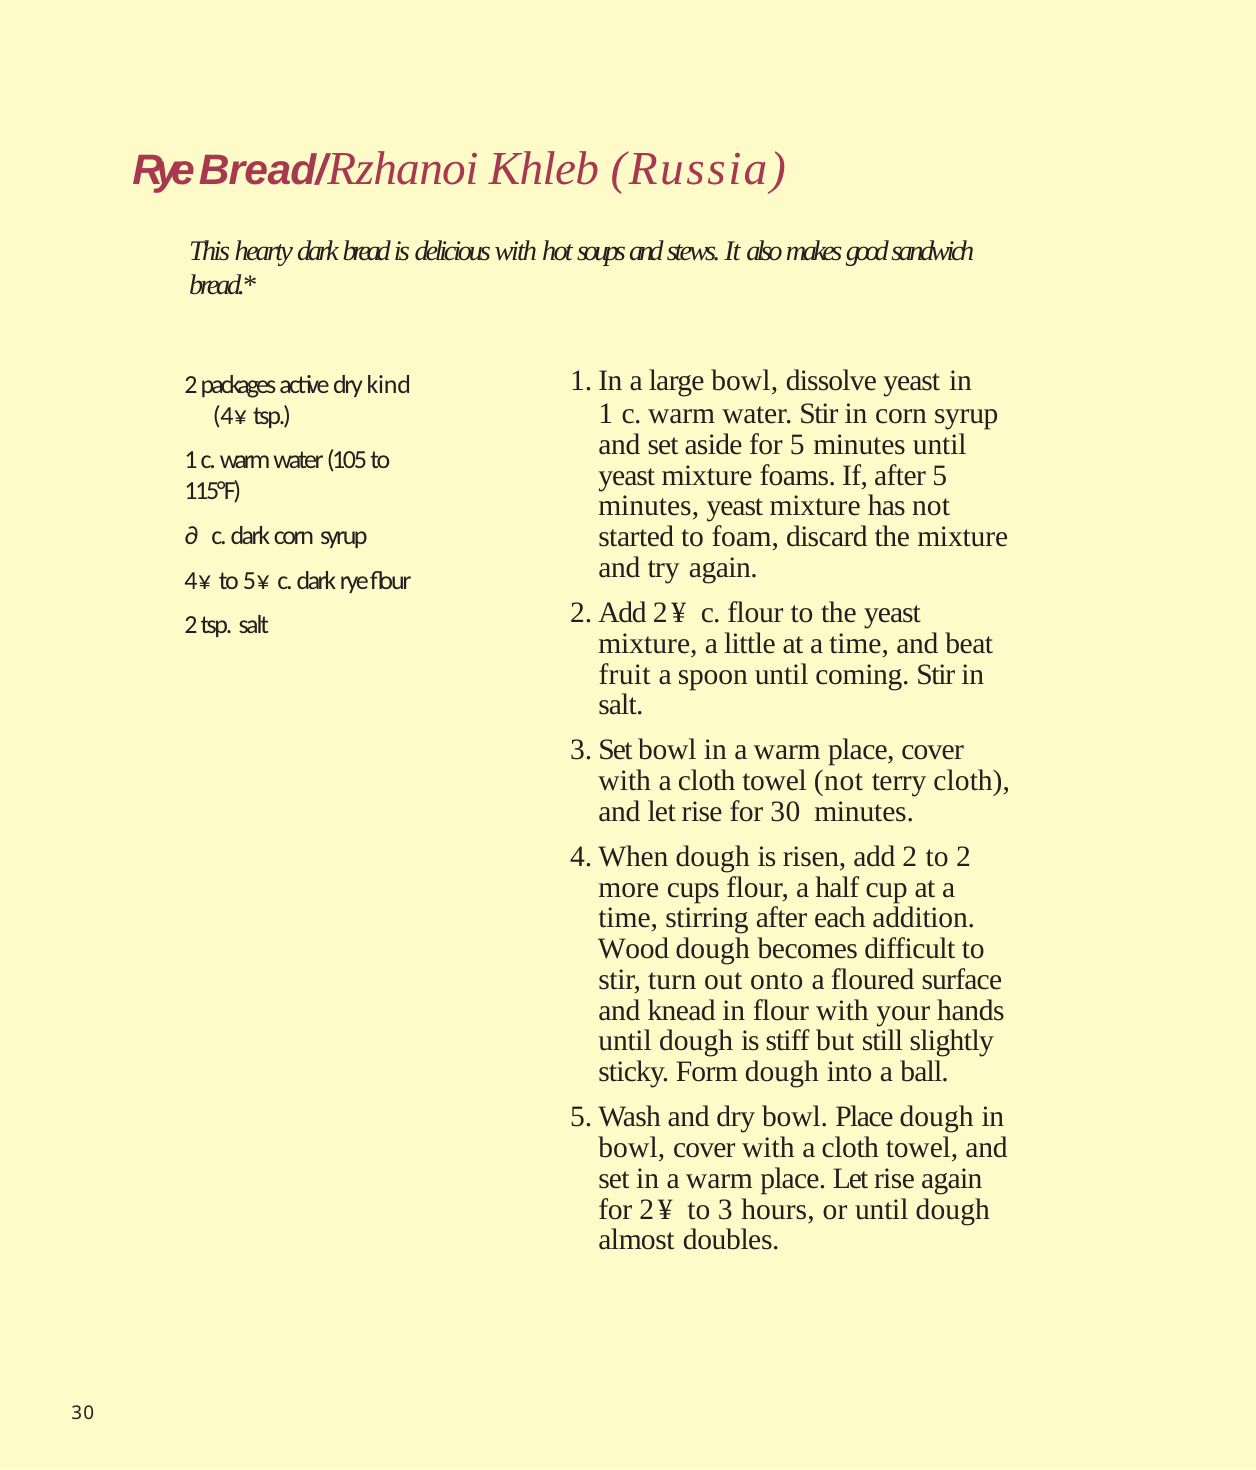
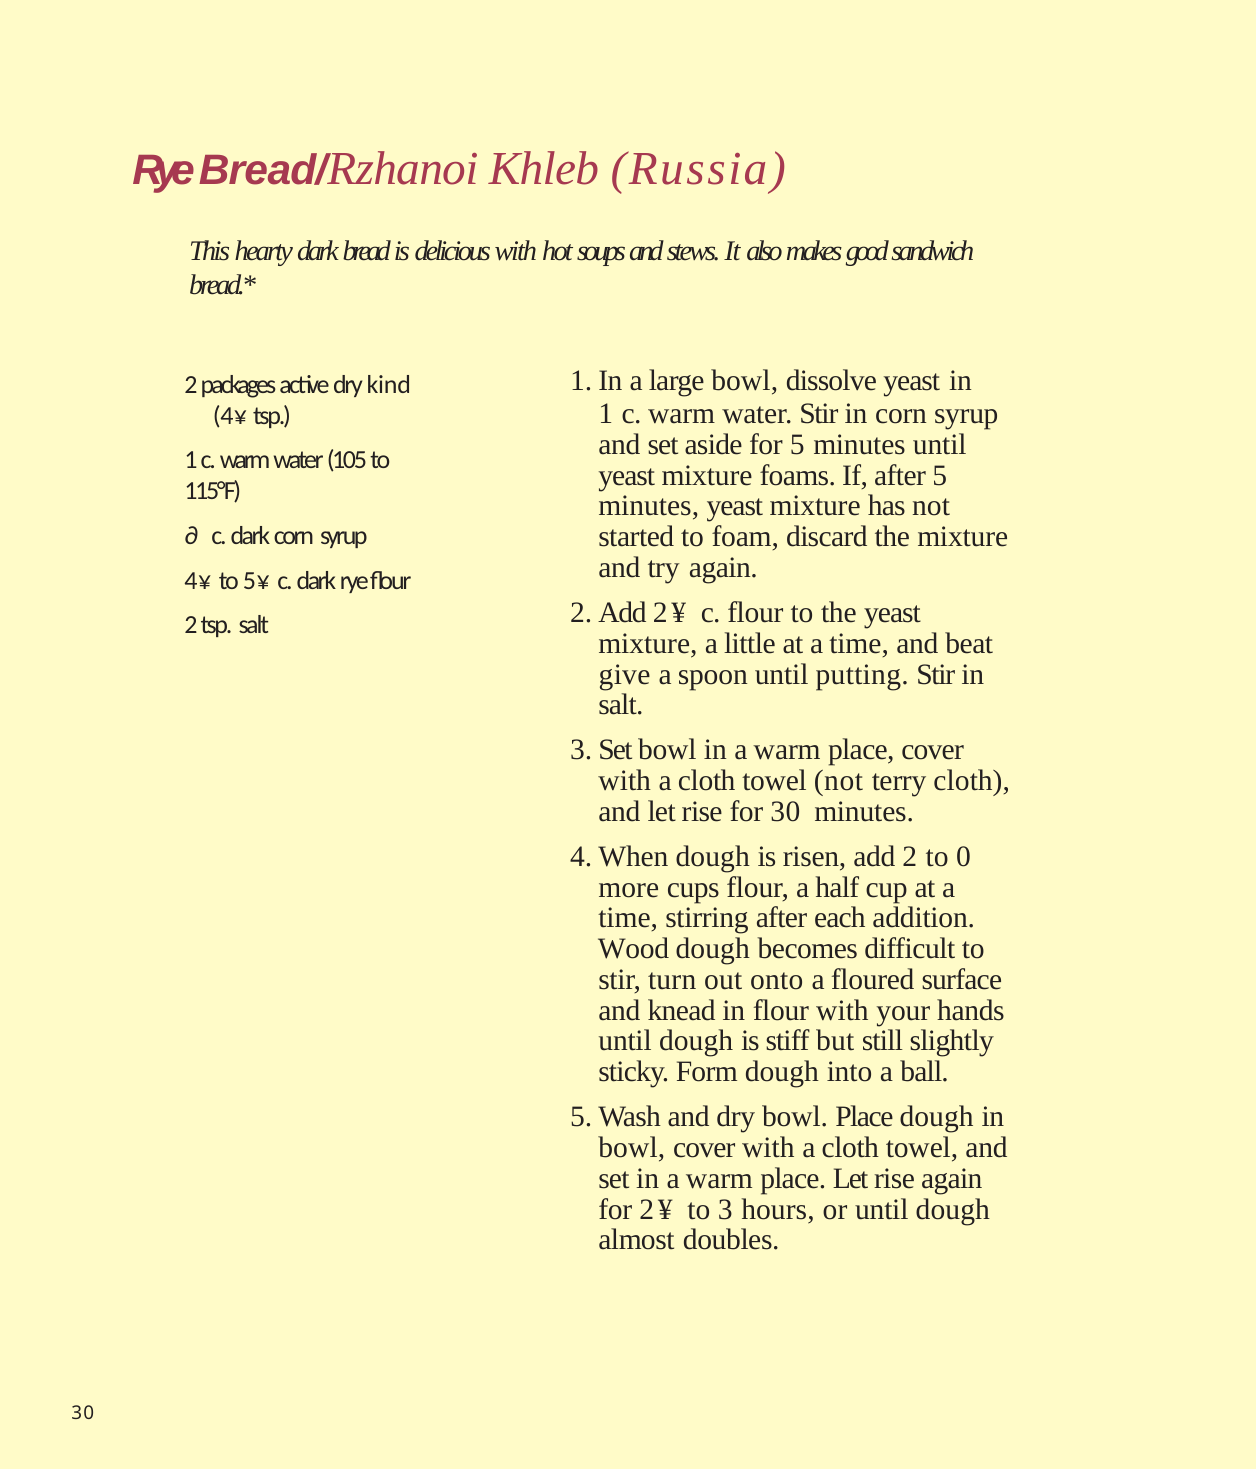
fruit: fruit -> give
coming: coming -> putting
to 2: 2 -> 0
